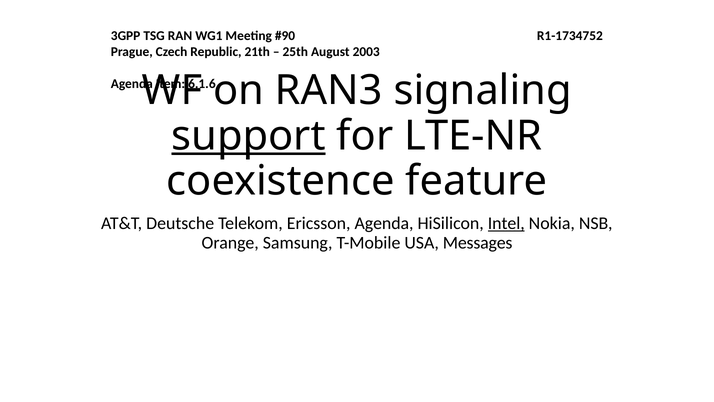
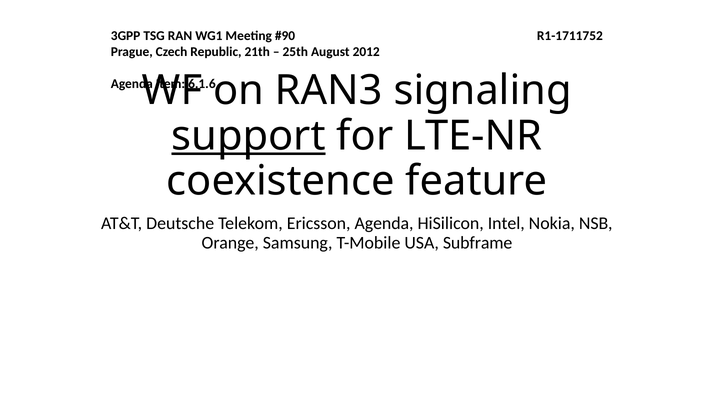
R1-1734752: R1-1734752 -> R1-1711752
2003: 2003 -> 2012
Intel underline: present -> none
Messages: Messages -> Subframe
